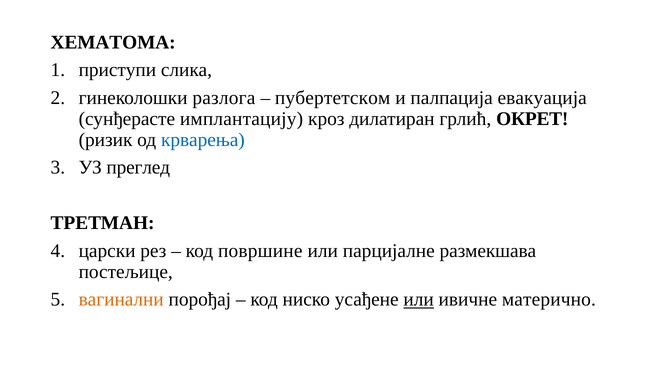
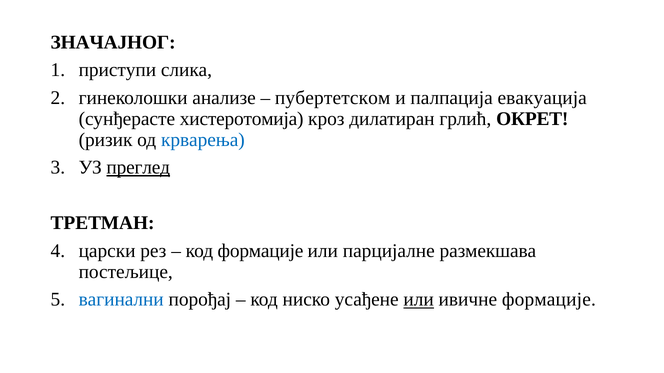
ХЕМАТОМА: ХЕМАТОМА -> ЗНАЧАЈНОГ
разлога: разлога -> анализе
имплантацију: имплантацију -> хистеротомија
преглед underline: none -> present
код површине: површине -> формације
вагинални colour: orange -> blue
ивичне матерично: матерично -> формације
